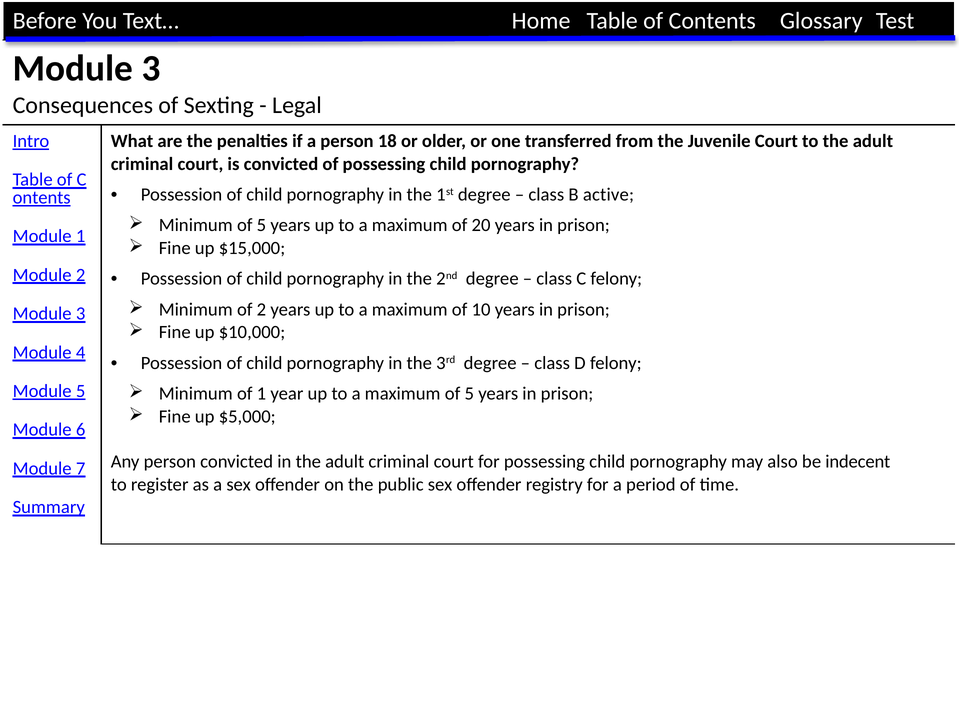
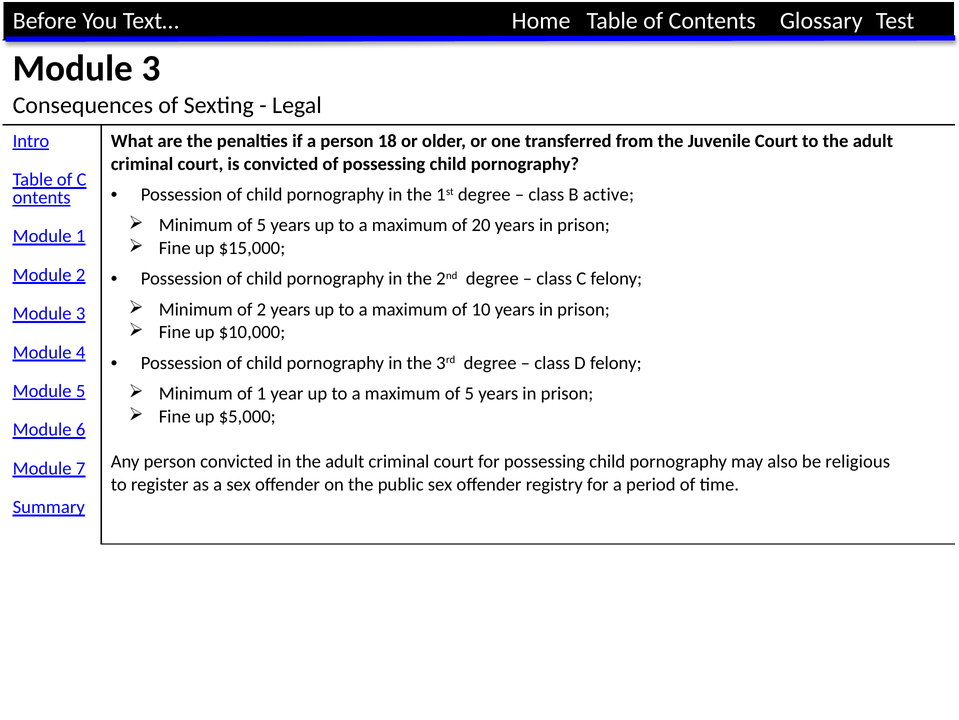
indecent: indecent -> religious
